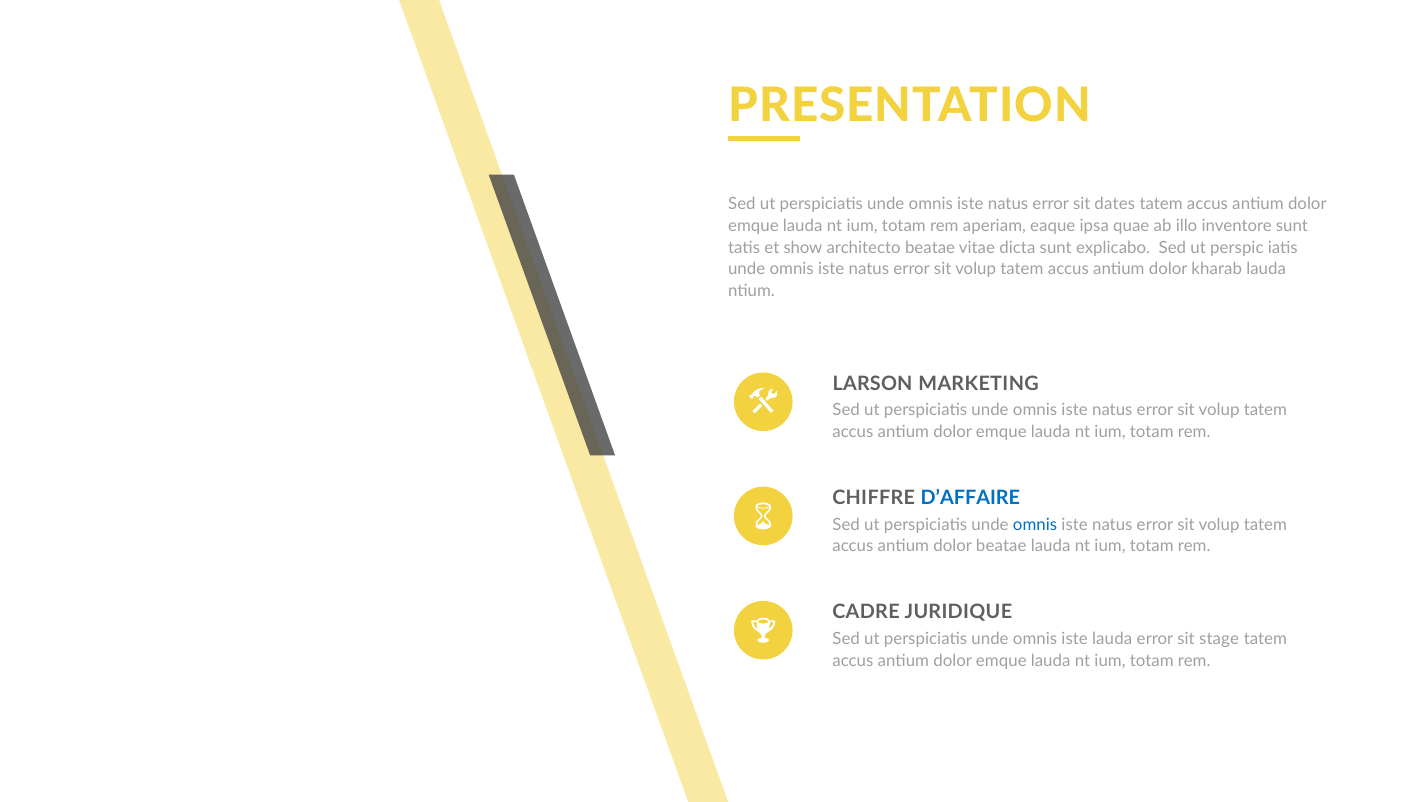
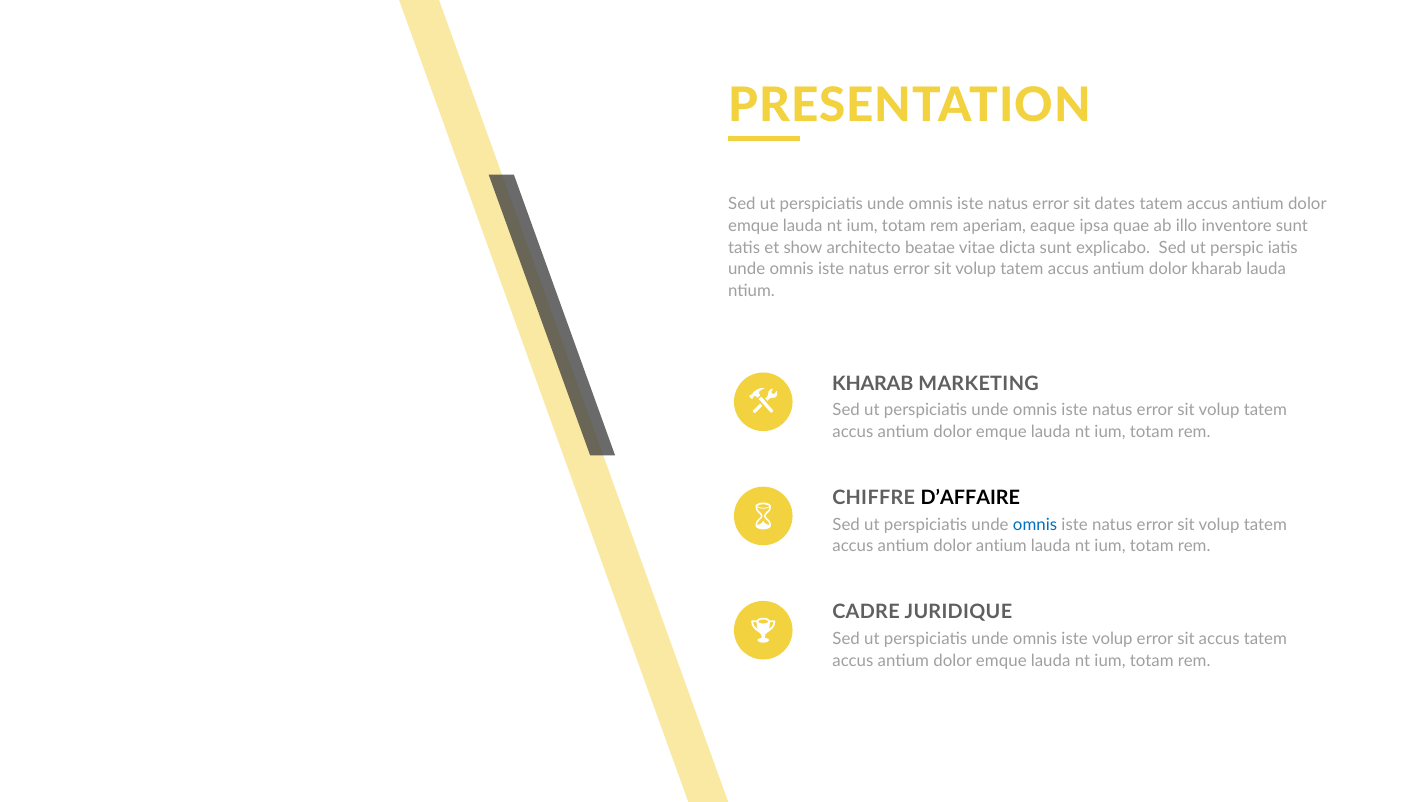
LARSON at (873, 384): LARSON -> KHARAB
D’AFFAIRE colour: blue -> black
dolor beatae: beatae -> antium
iste lauda: lauda -> volup
sit stage: stage -> accus
